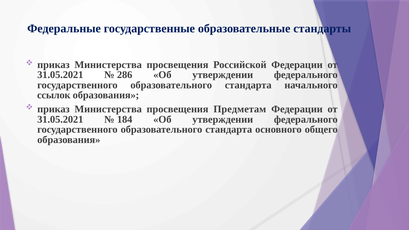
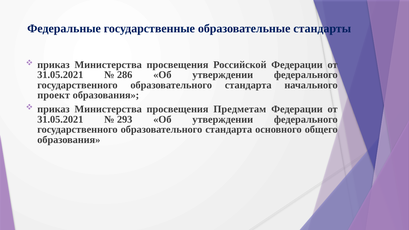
ссылок: ссылок -> проект
184: 184 -> 293
